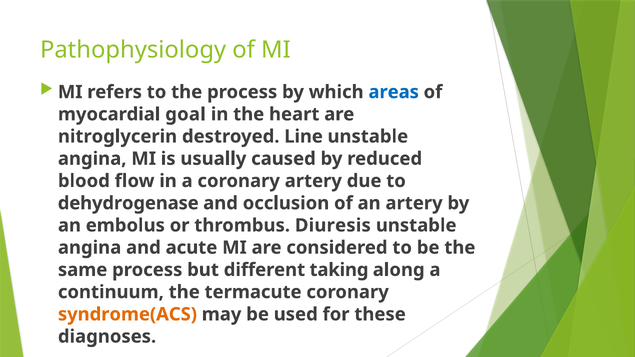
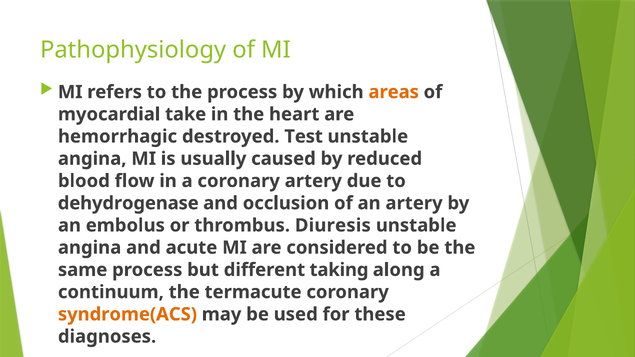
areas colour: blue -> orange
goal: goal -> take
nitroglycerin: nitroglycerin -> hemorrhagic
Line: Line -> Test
